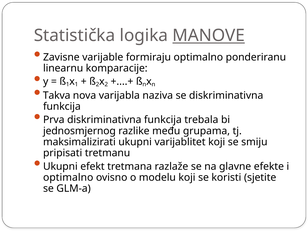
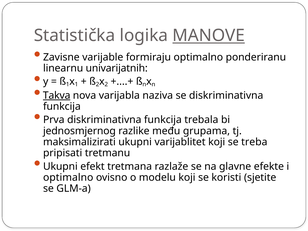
komparacije: komparacije -> univarijatnih
Takva underline: none -> present
smiju: smiju -> treba
